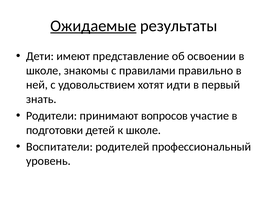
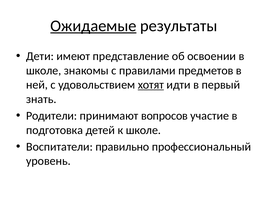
правильно: правильно -> предметов
хотят underline: none -> present
подготовки: подготовки -> подготовка
родителей: родителей -> правильно
